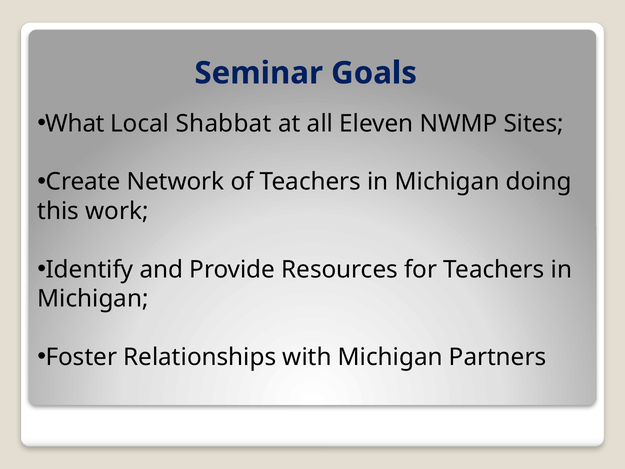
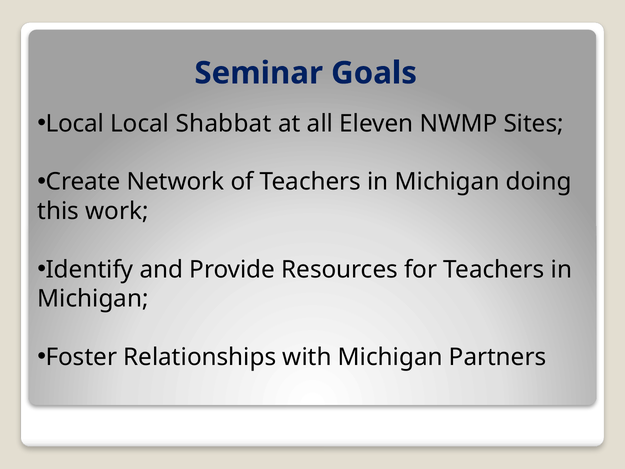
What at (75, 123): What -> Local
